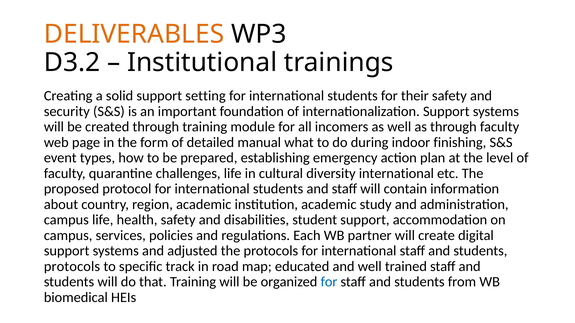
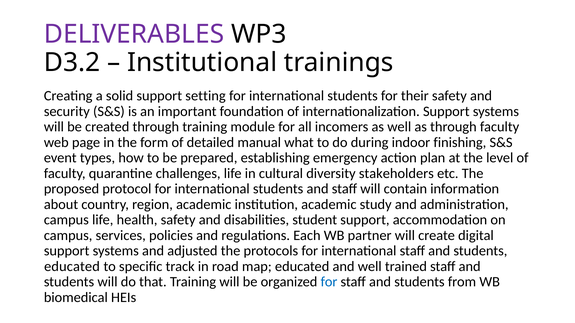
DELIVERABLES colour: orange -> purple
diversity international: international -> stakeholders
protocols at (72, 267): protocols -> educated
